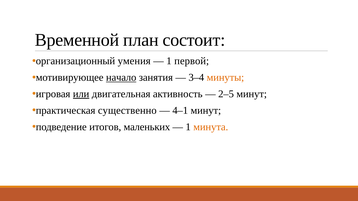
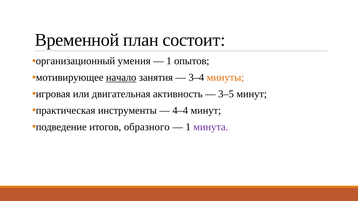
первой: первой -> опытов
или underline: present -> none
2–5: 2–5 -> 3–5
существенно: существенно -> инструменты
4–1: 4–1 -> 4–4
маленьких: маленьких -> образного
минута colour: orange -> purple
